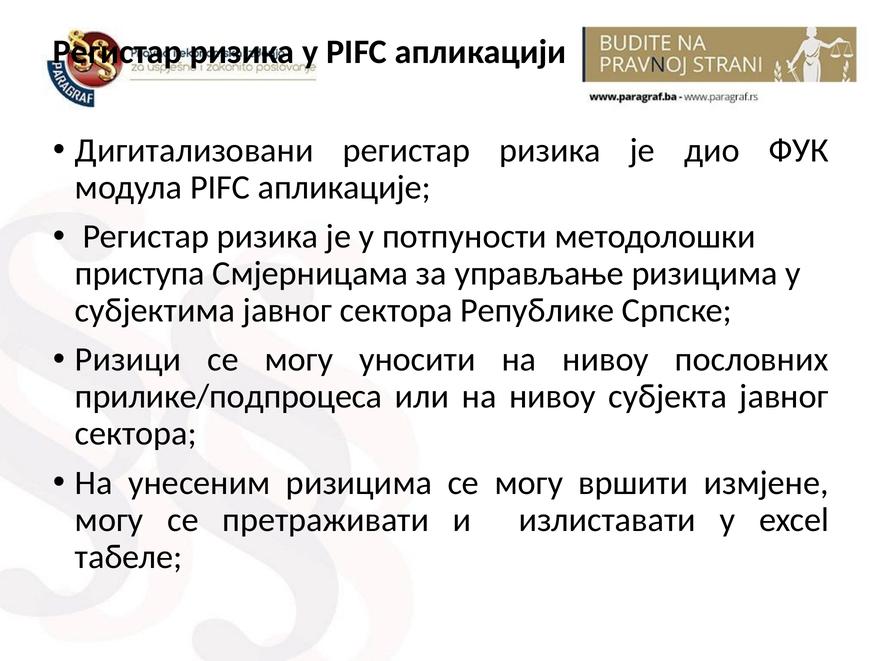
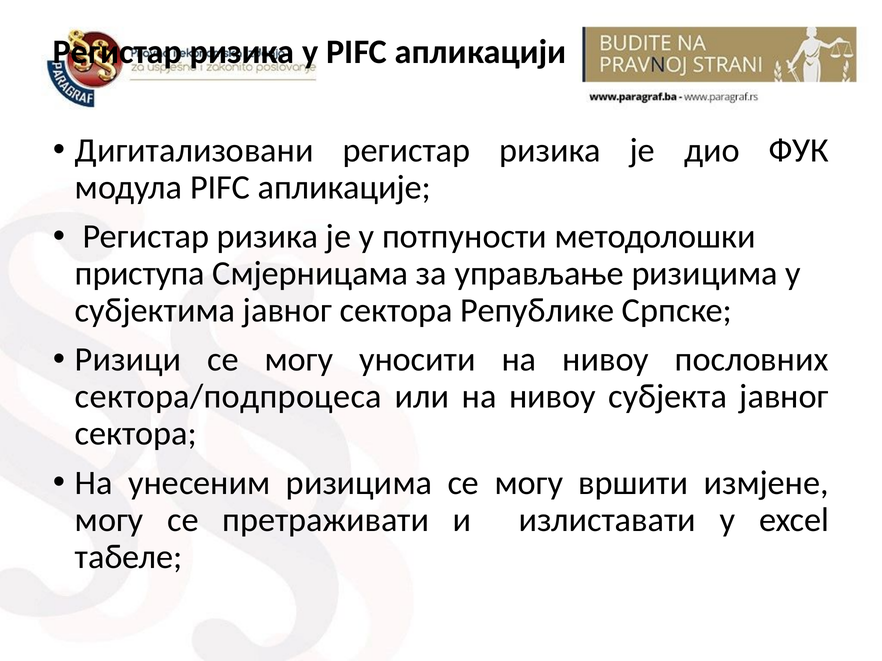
прилике/подпроцеса: прилике/подпроцеса -> сектора/подпроцеса
